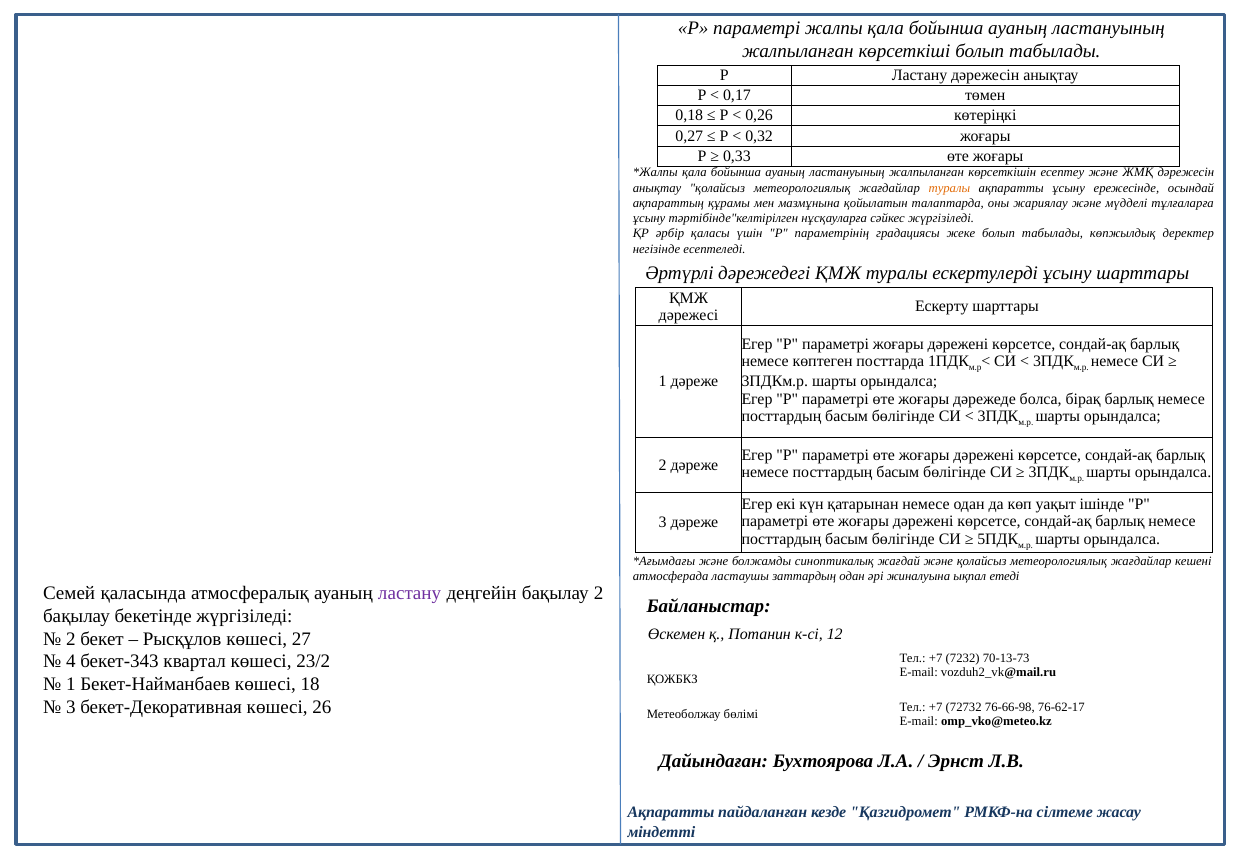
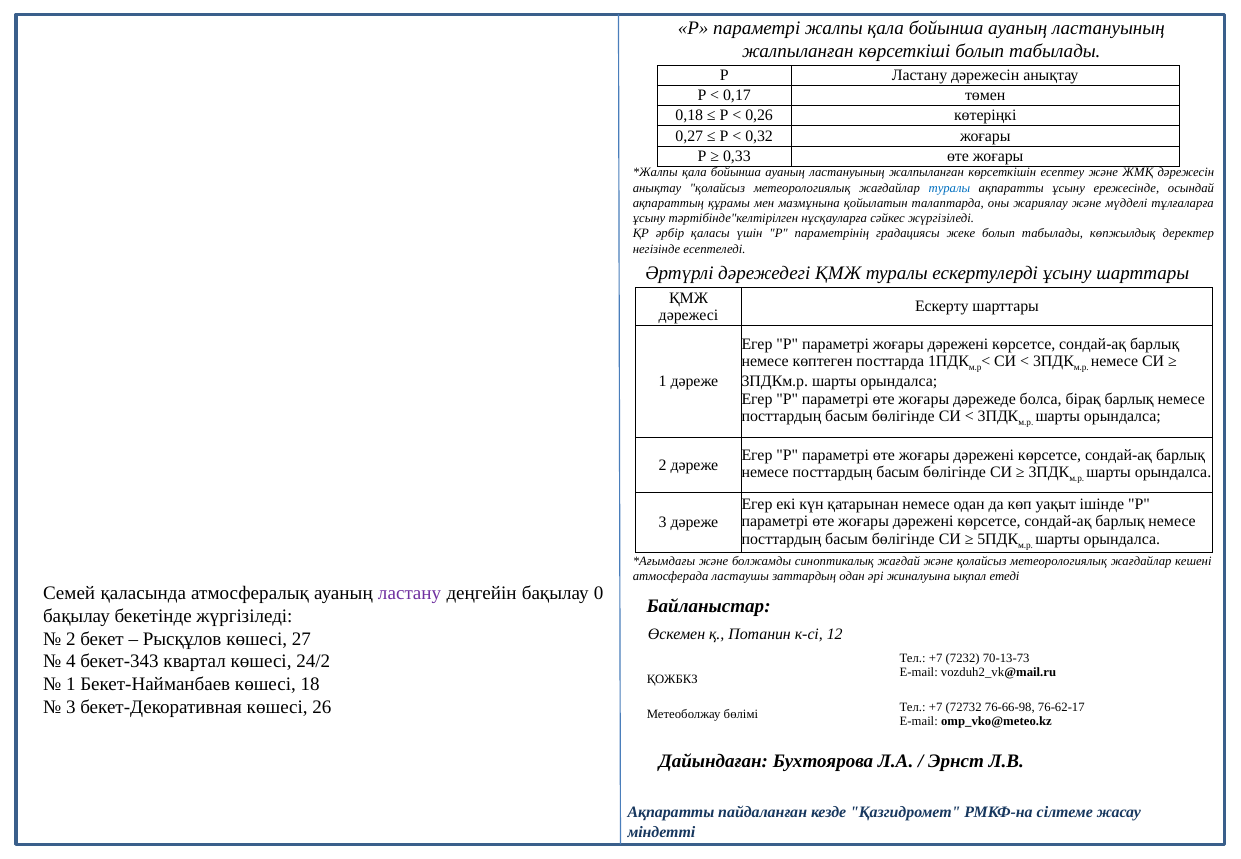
туралы at (949, 188) colour: orange -> blue
бақылау 2: 2 -> 0
23/2: 23/2 -> 24/2
